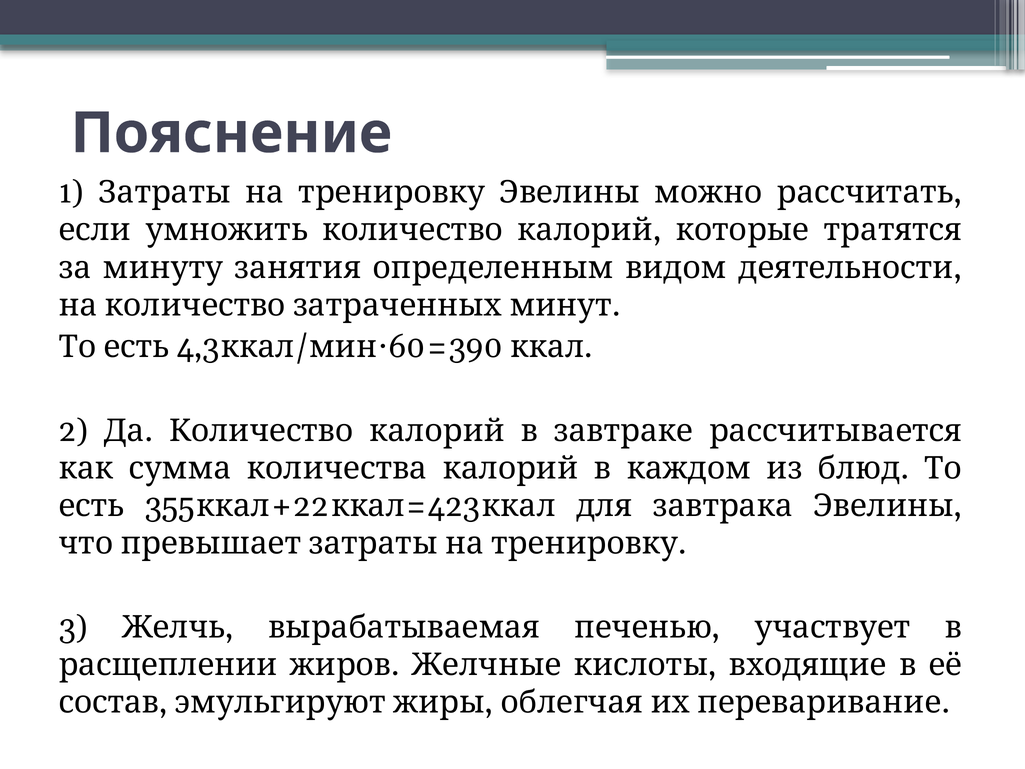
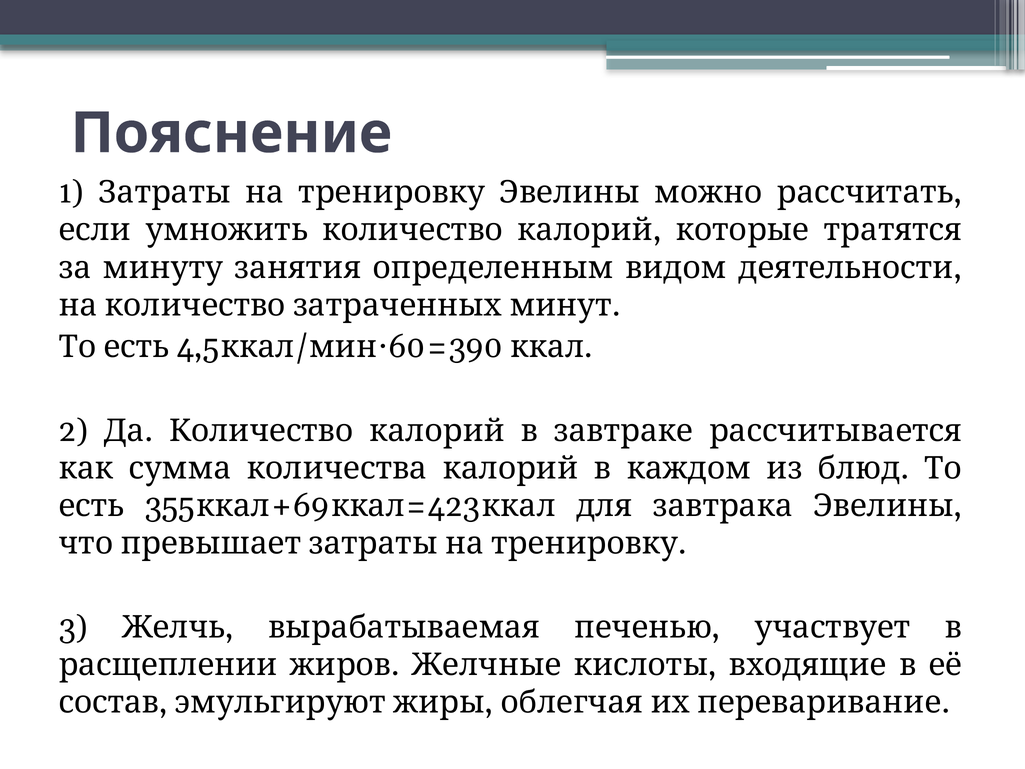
4,3: 4,3 -> 4,5
22: 22 -> 69
